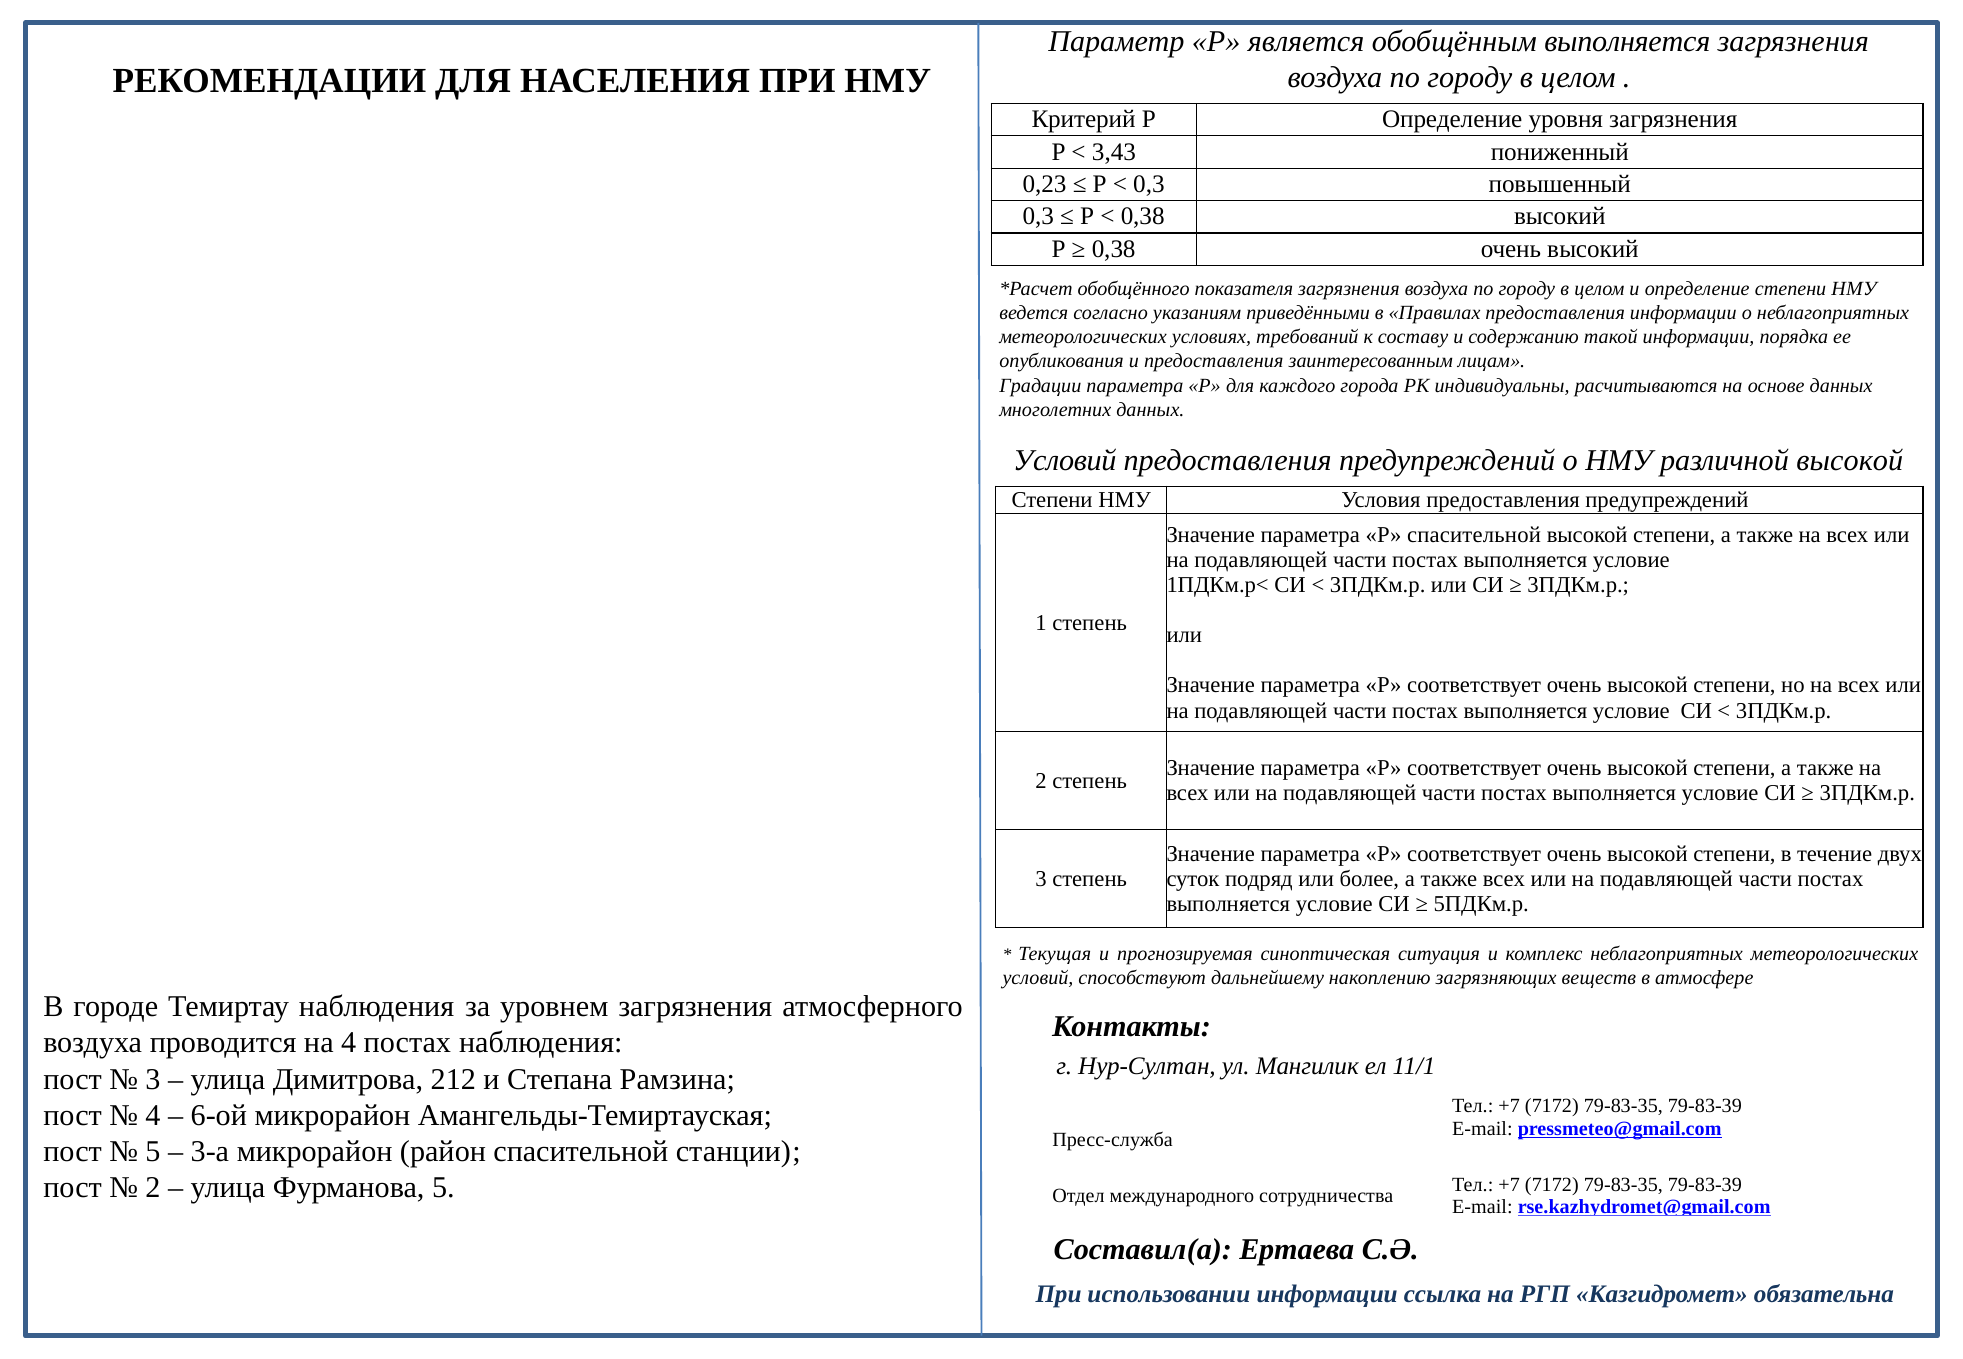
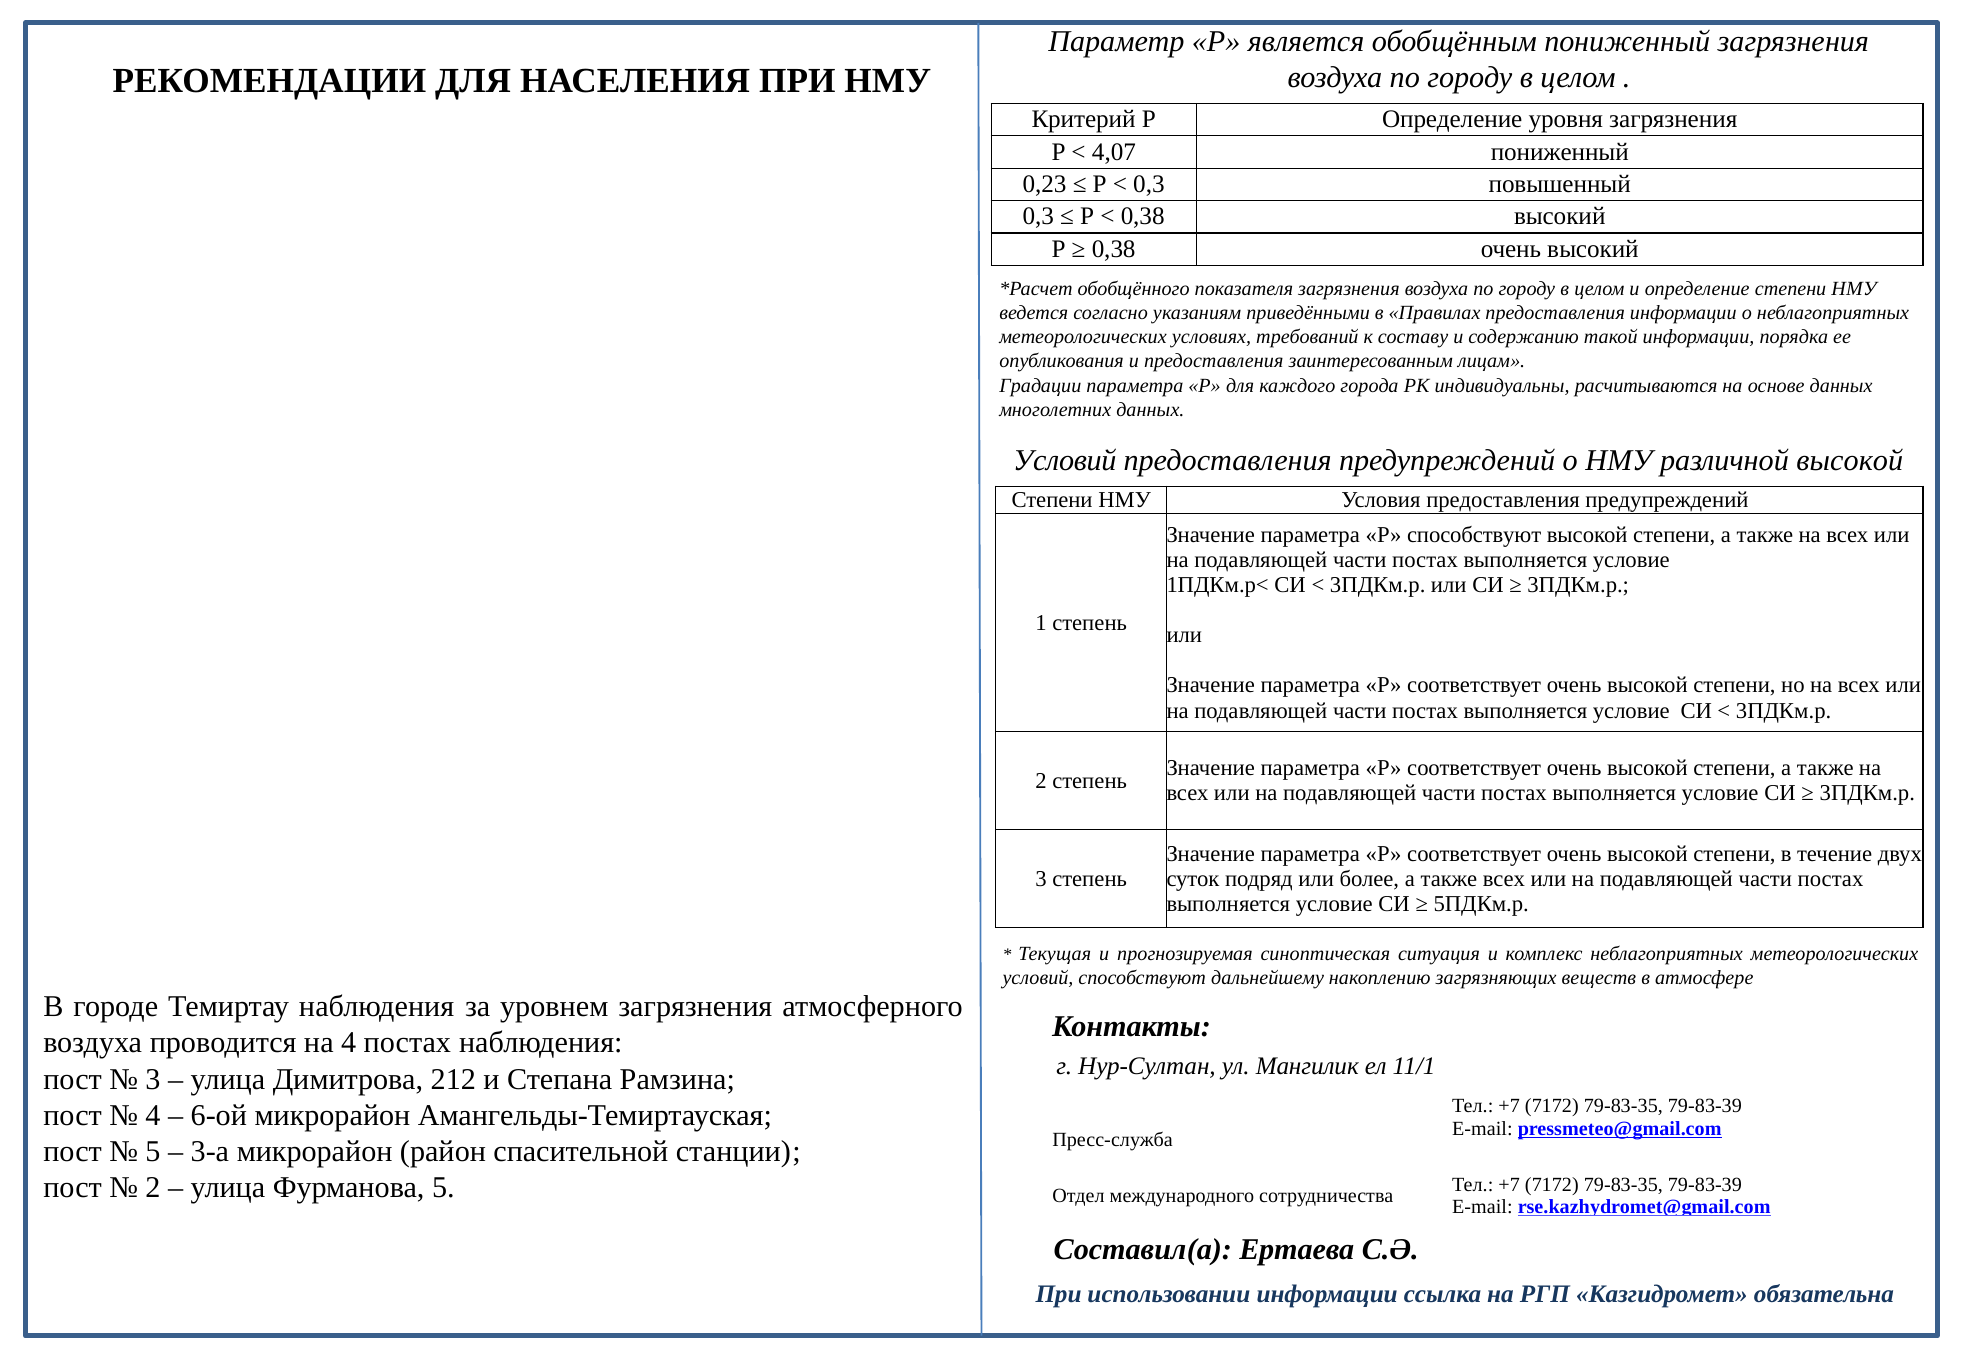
обобщённым выполняется: выполняется -> пониженный
3,43: 3,43 -> 4,07
Р спасительной: спасительной -> способствуют
